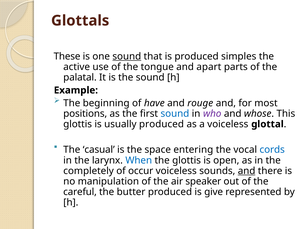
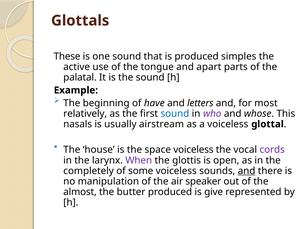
sound at (127, 57) underline: present -> none
rouge: rouge -> letters
positions: positions -> relatively
glottis at (78, 124): glottis -> nasals
usually produced: produced -> airstream
casual: casual -> house
space entering: entering -> voiceless
cords colour: blue -> purple
When colour: blue -> purple
occur: occur -> some
careful: careful -> almost
